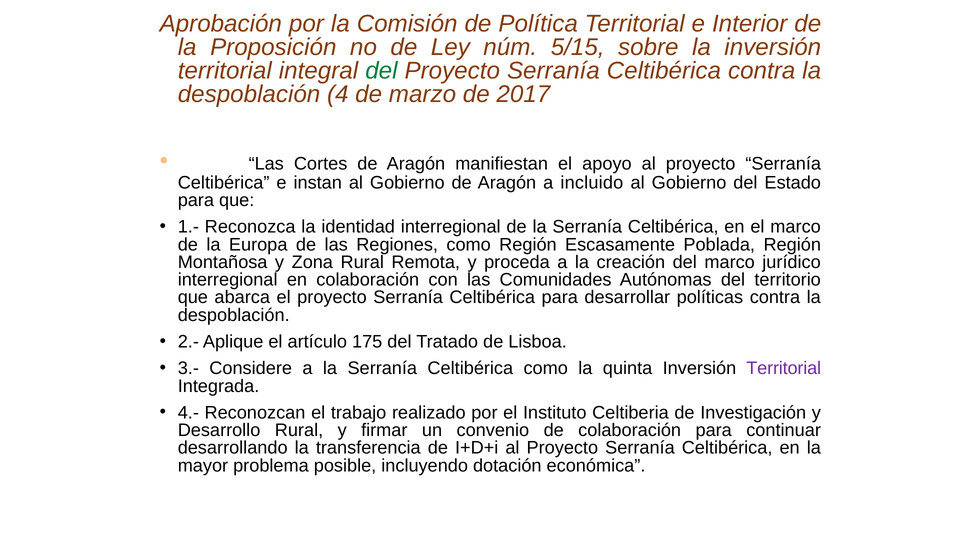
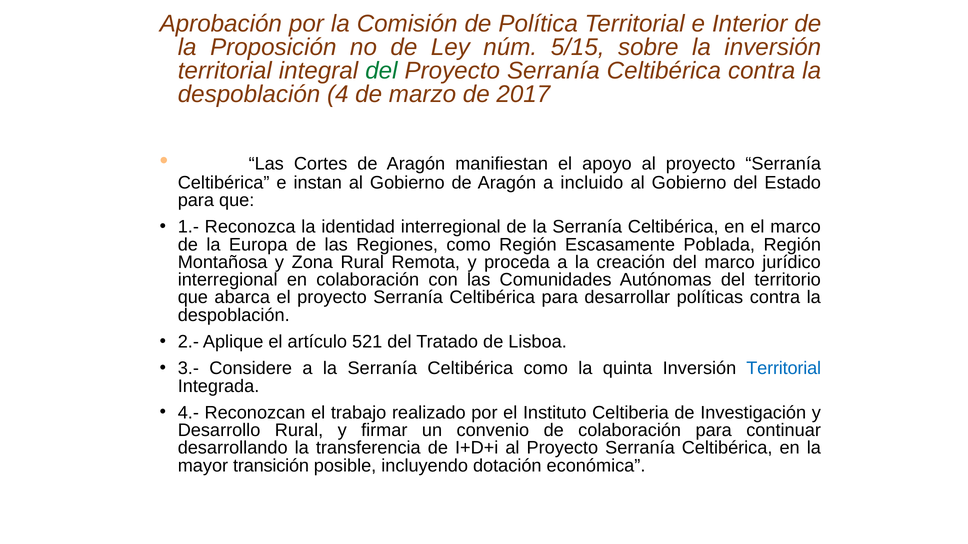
175: 175 -> 521
Territorial at (784, 369) colour: purple -> blue
problema: problema -> transición
